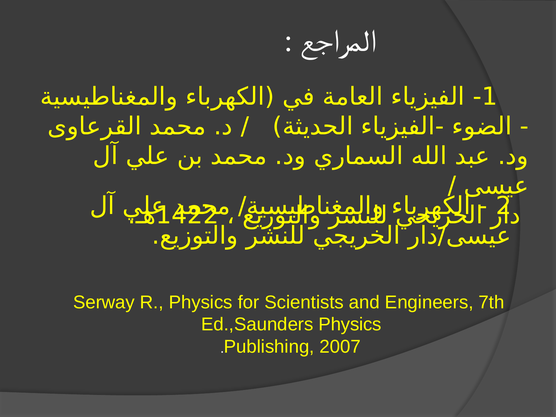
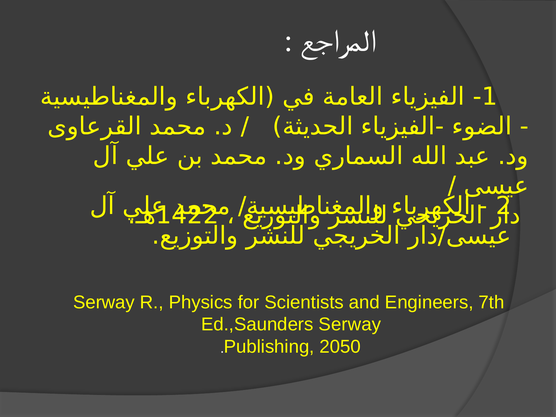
Ed.,Saunders Physics: Physics -> Serway
2007: 2007 -> 2050
